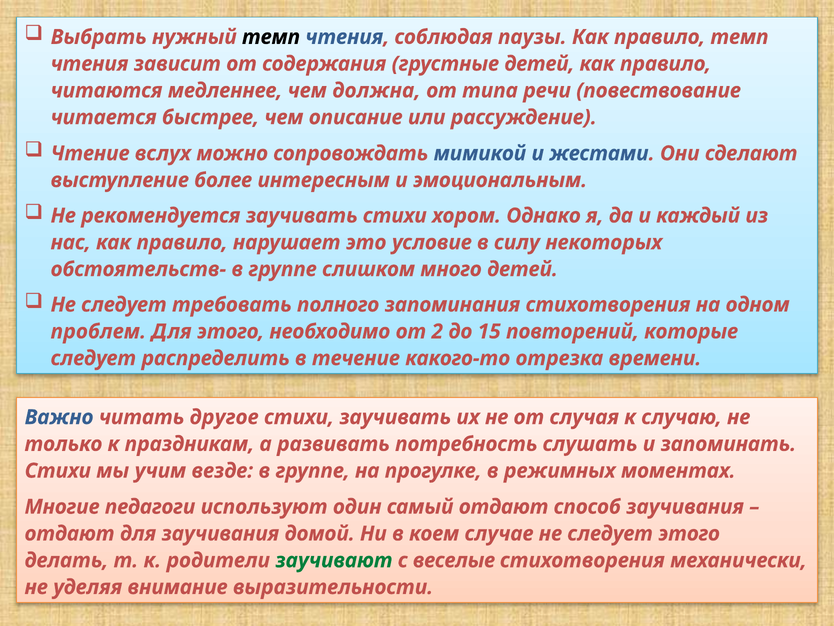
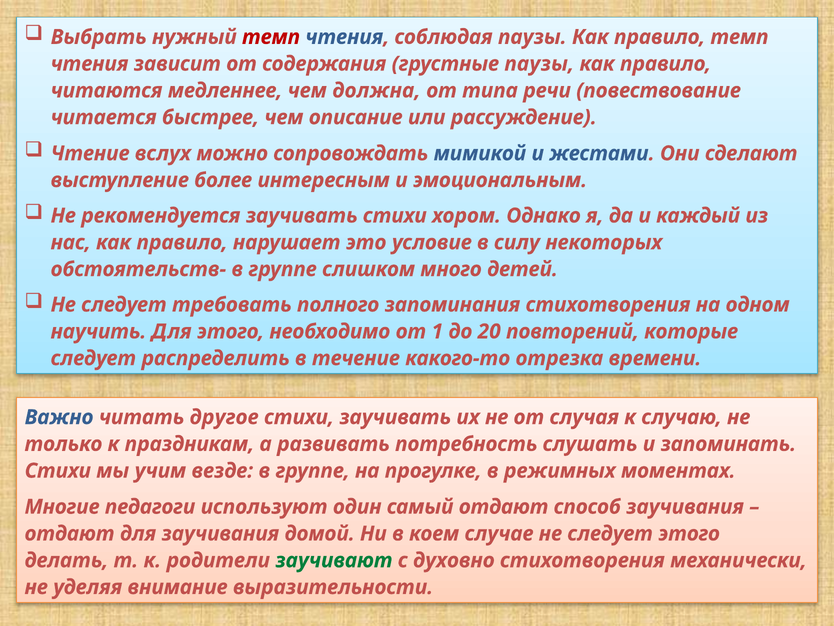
темп at (271, 37) colour: black -> red
грустные детей: детей -> паузы
проблем: проблем -> научить
2: 2 -> 1
15: 15 -> 20
веселые: веселые -> духовно
